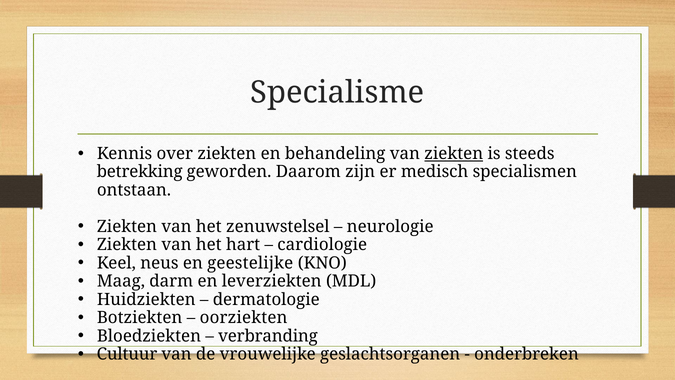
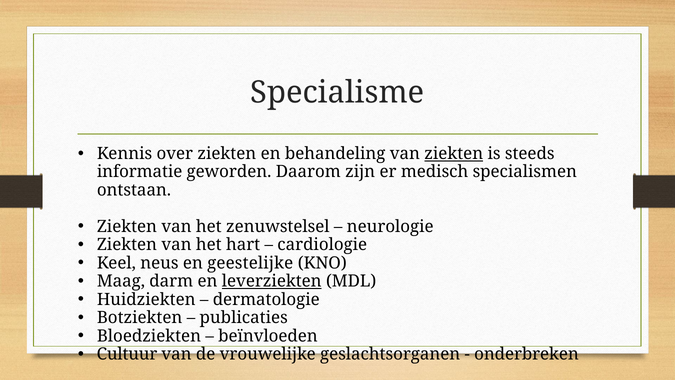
betrekking: betrekking -> informatie
leverziekten underline: none -> present
oorziekten: oorziekten -> publicaties
verbranding: verbranding -> beïnvloeden
